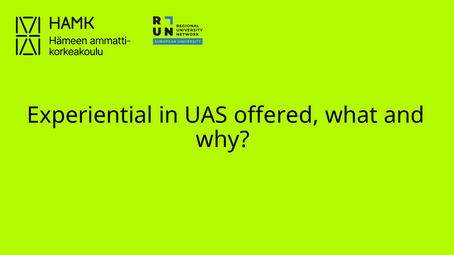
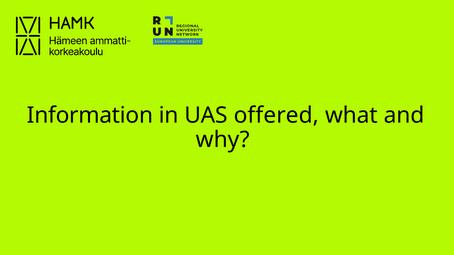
Experiential: Experiential -> Information
